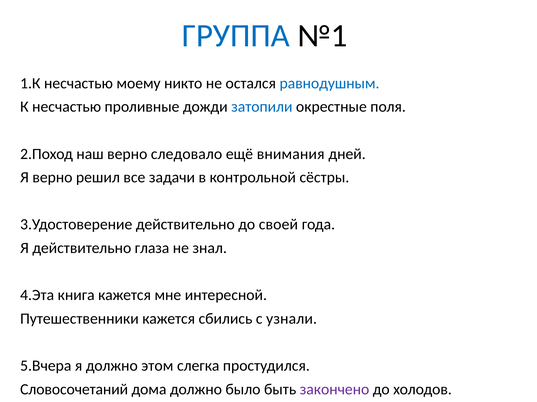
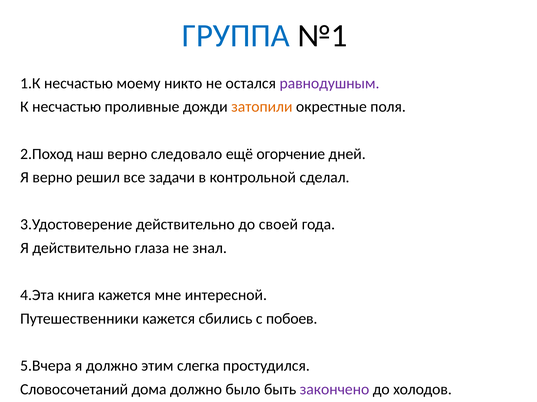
равнодушным colour: blue -> purple
затопили colour: blue -> orange
внимания: внимания -> огорчение
сёстры: сёстры -> сделал
узнали: узнали -> побоев
этом: этом -> этим
